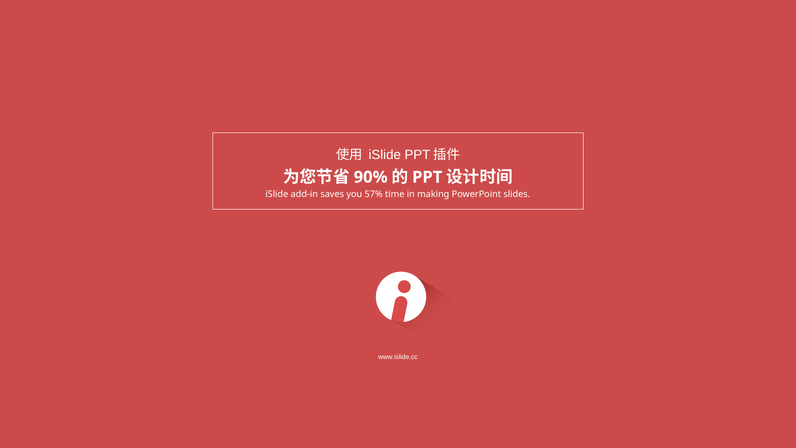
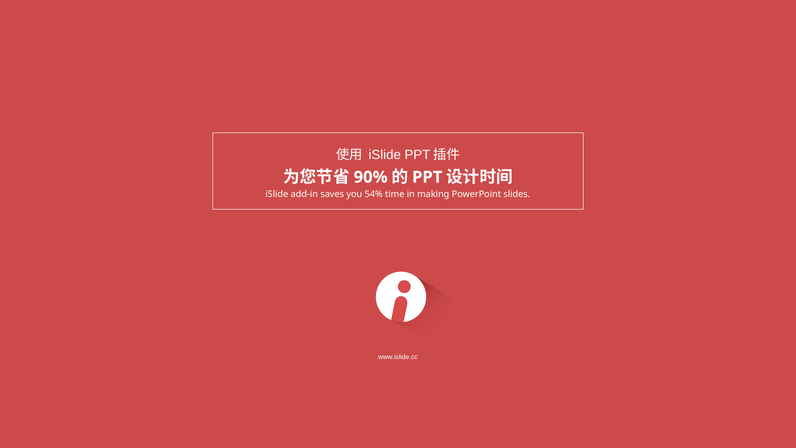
57%: 57% -> 54%
